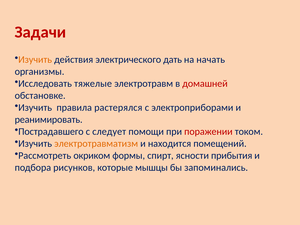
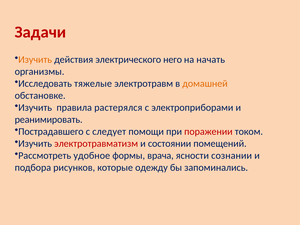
дать: дать -> него
домашней colour: red -> orange
электротравматизм colour: orange -> red
находится: находится -> состоянии
окриком: окриком -> удобное
спирт: спирт -> врача
прибытия: прибытия -> сознании
мышцы: мышцы -> одежду
